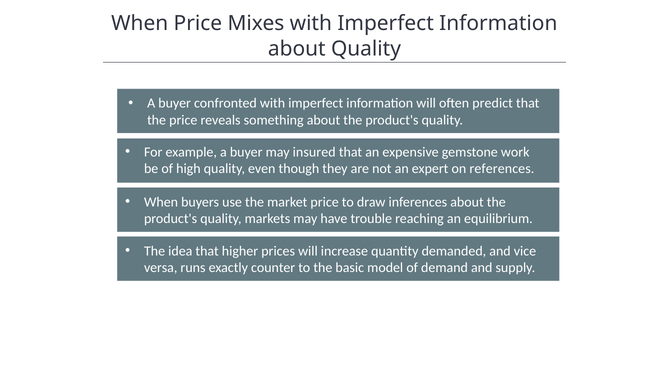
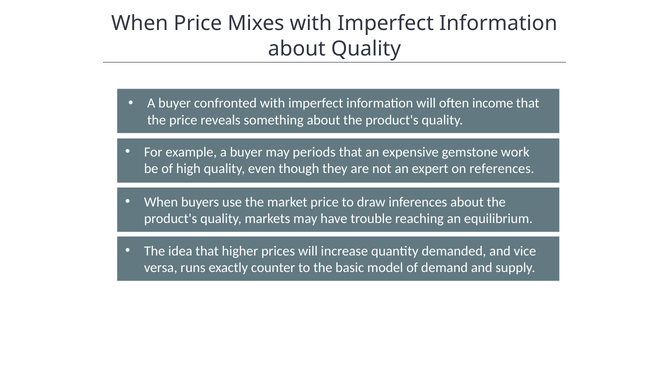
predict: predict -> income
insured: insured -> periods
